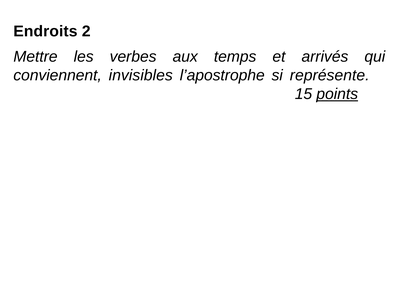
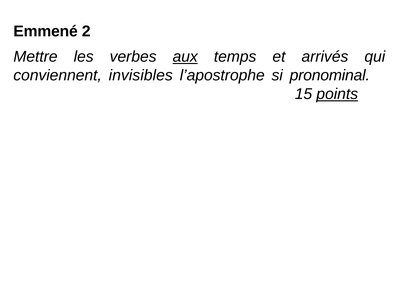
Endroits: Endroits -> Emmené
aux underline: none -> present
représente: représente -> pronominal
